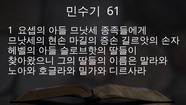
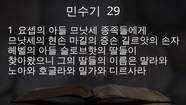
61: 61 -> 29
